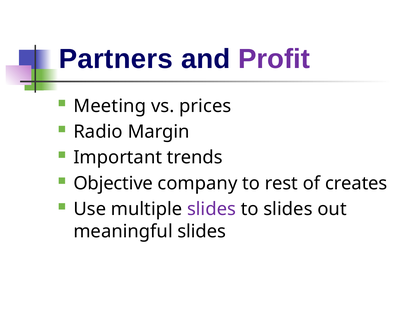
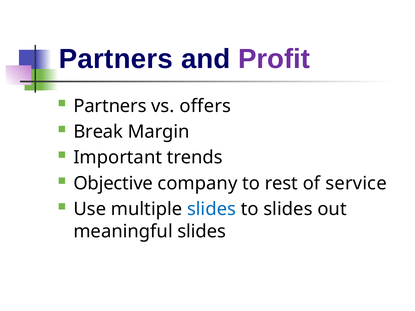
Meeting at (110, 106): Meeting -> Partners
prices: prices -> offers
Radio: Radio -> Break
creates: creates -> service
slides at (212, 209) colour: purple -> blue
